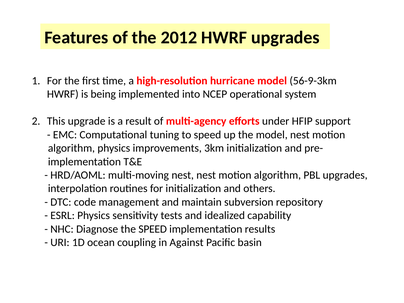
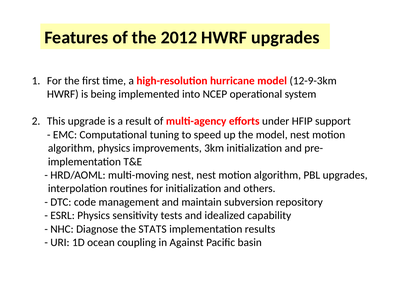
56-9-3km: 56-9-3km -> 12-9-3km
the SPEED: SPEED -> STATS
